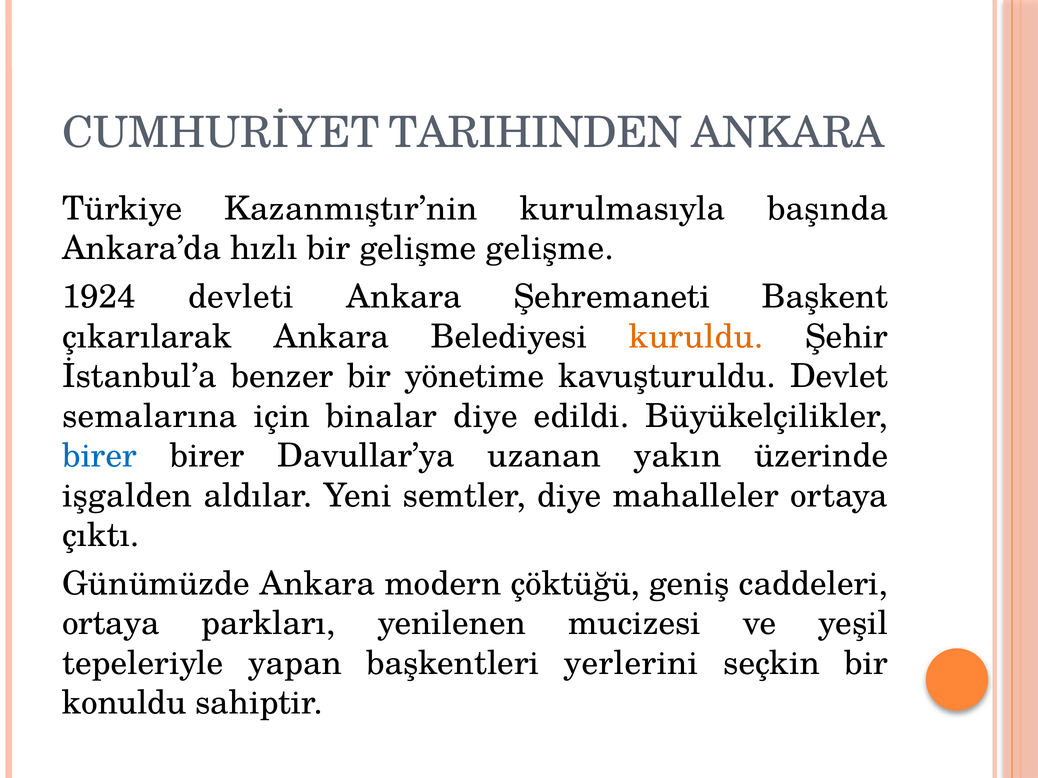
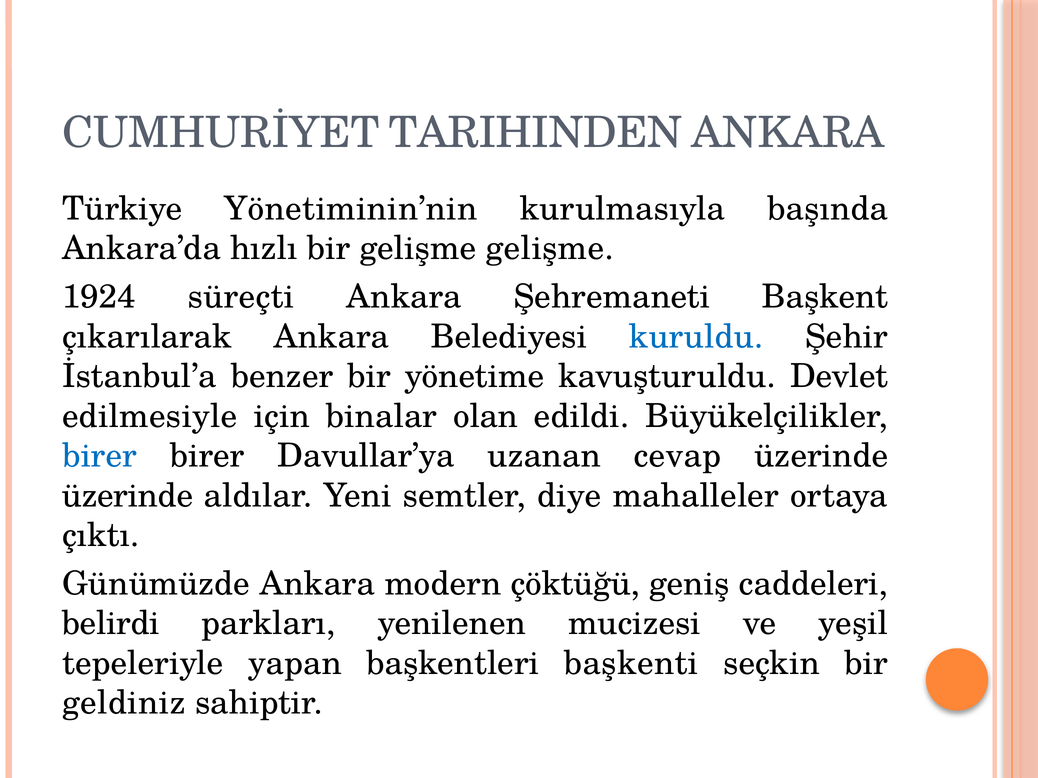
Kazanmıştır’nin: Kazanmıştır’nin -> Yönetiminin’nin
devleti: devleti -> süreçti
kuruldu colour: orange -> blue
semalarına: semalarına -> edilmesiyle
binalar diye: diye -> olan
yakın: yakın -> cevap
işgalden at (127, 496): işgalden -> üzerinde
ortaya at (111, 624): ortaya -> belirdi
yerlerini: yerlerini -> başkenti
konuldu: konuldu -> geldiniz
